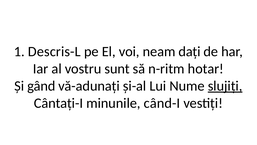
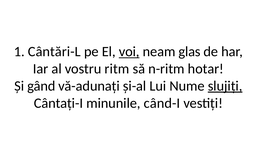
Descris-L: Descris-L -> Cântări-L
voi underline: none -> present
dați: dați -> glas
sunt: sunt -> ritm
